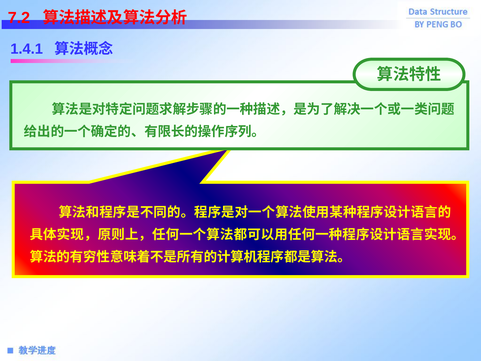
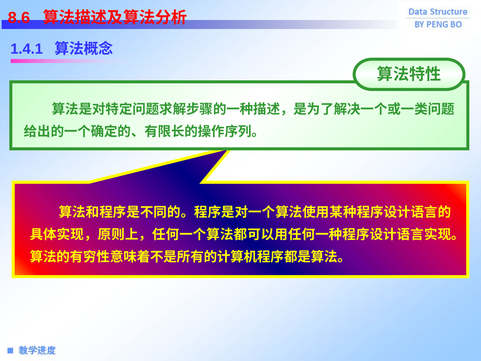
7.2: 7.2 -> 8.6
